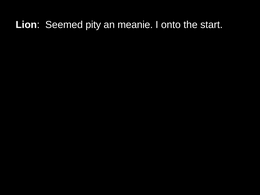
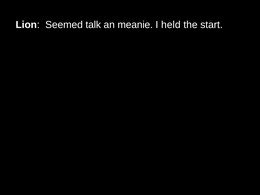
pity: pity -> talk
onto: onto -> held
